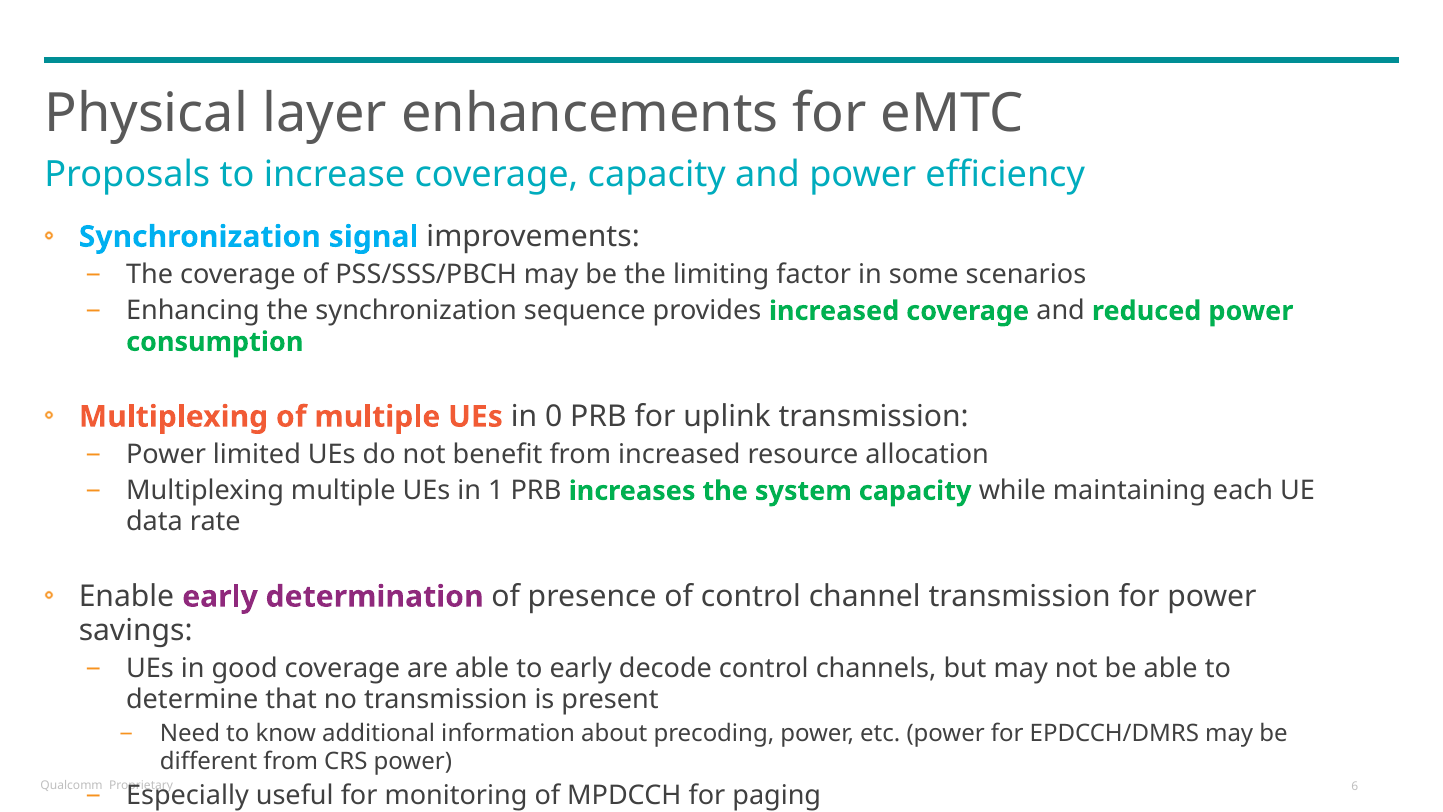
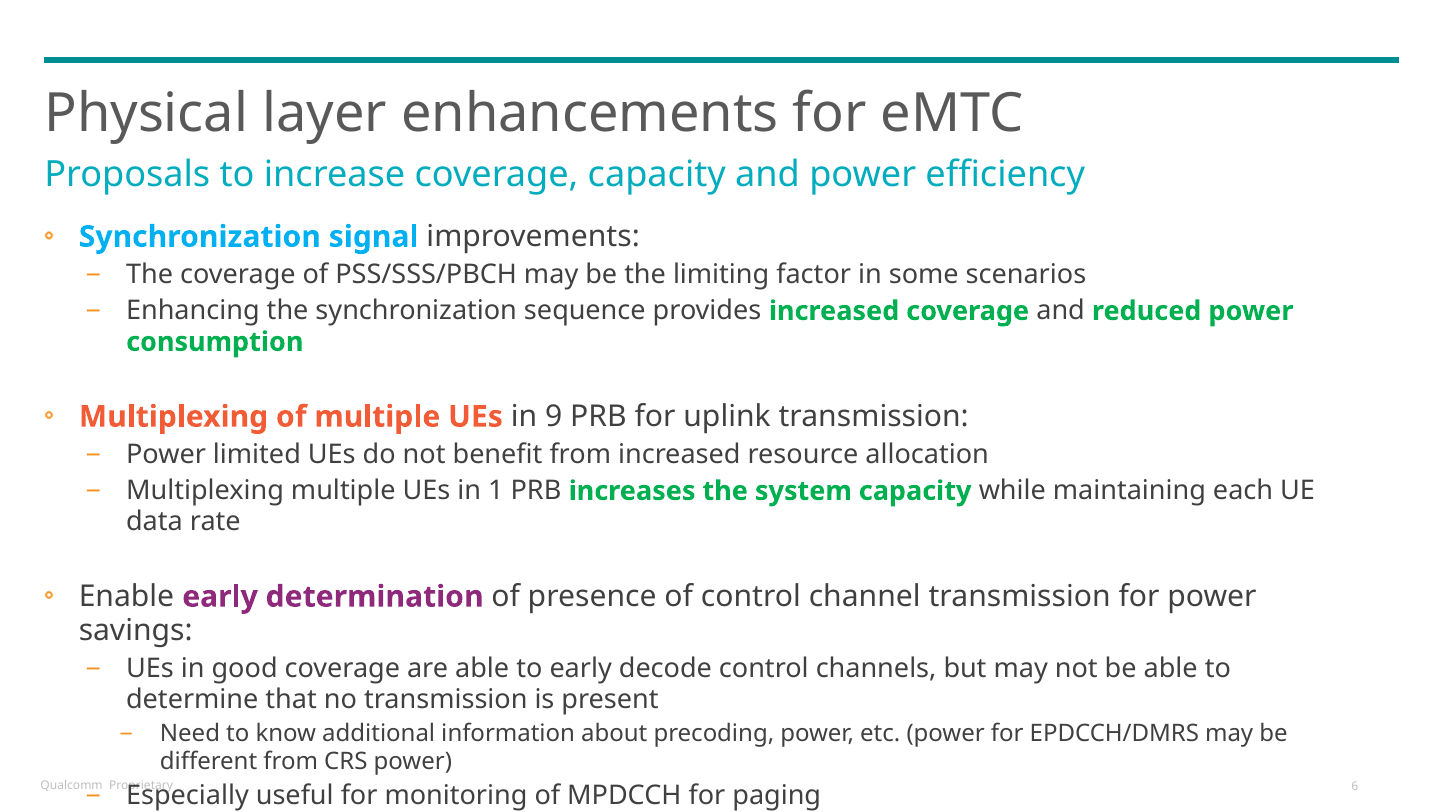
0: 0 -> 9
